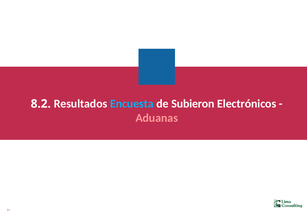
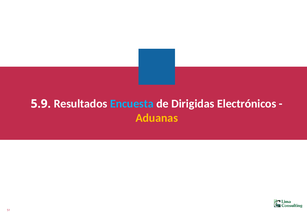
8.2: 8.2 -> 5.9
Subieron: Subieron -> Dirigidas
Aduanas colour: pink -> yellow
